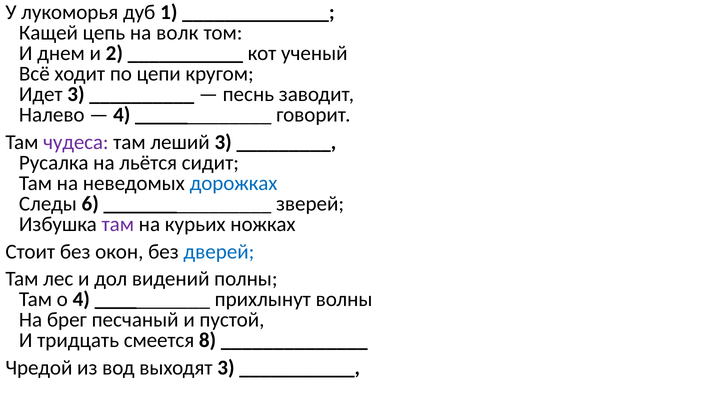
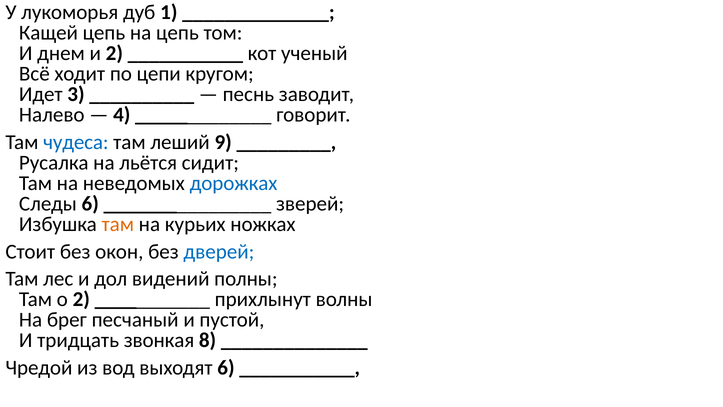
на волк: волк -> цепь
чудеса colour: purple -> blue
леший 3: 3 -> 9
там at (118, 224) colour: purple -> orange
о 4: 4 -> 2
смеется: смеется -> звонкая
выходят 3: 3 -> 6
